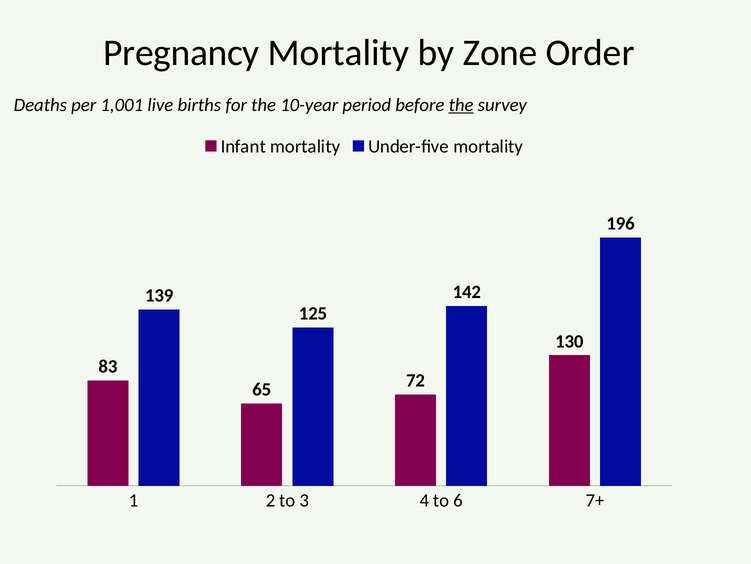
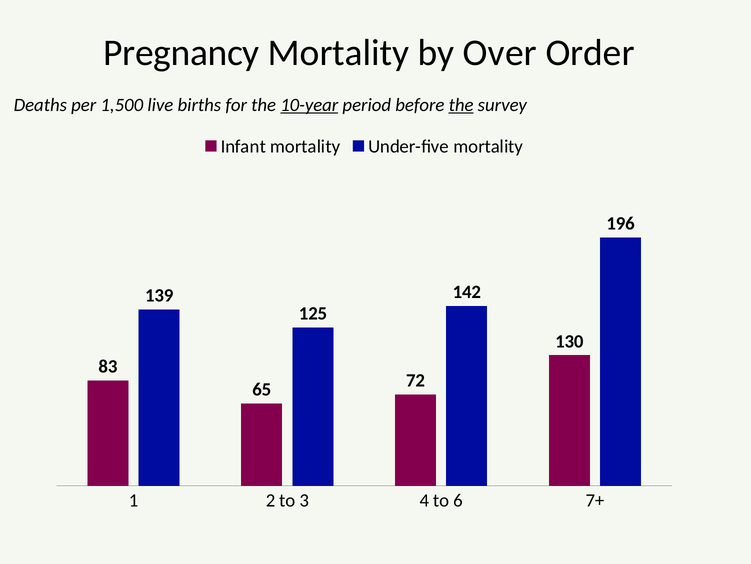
Zone: Zone -> Over
1,001: 1,001 -> 1,500
10-year underline: none -> present
